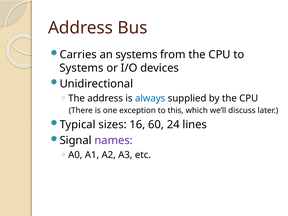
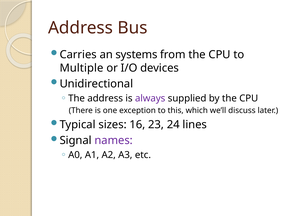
Systems at (82, 68): Systems -> Multiple
always colour: blue -> purple
60: 60 -> 23
